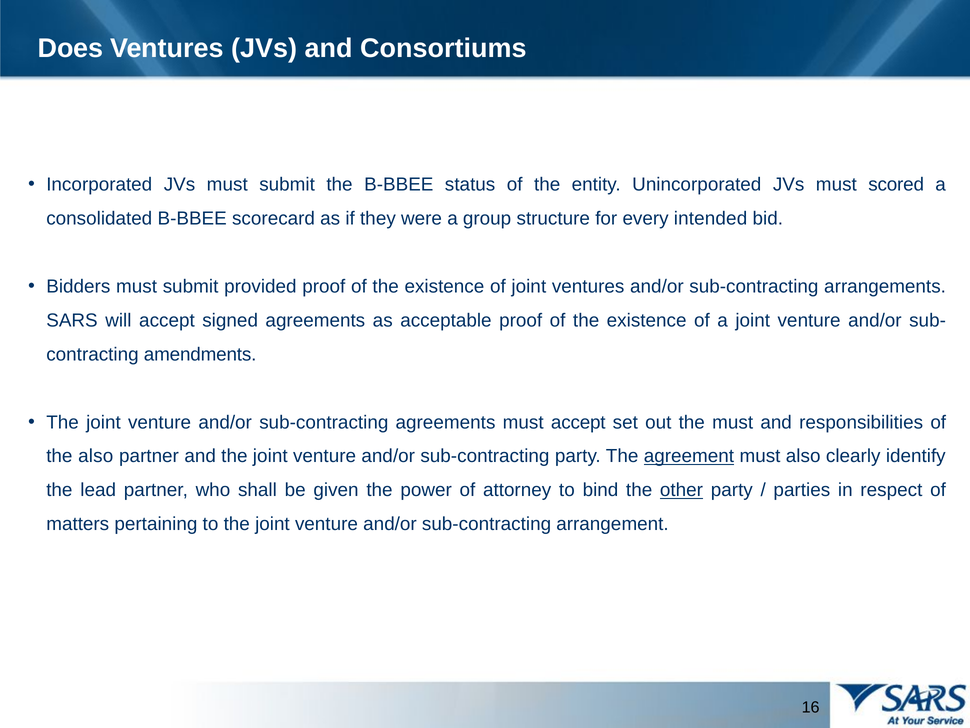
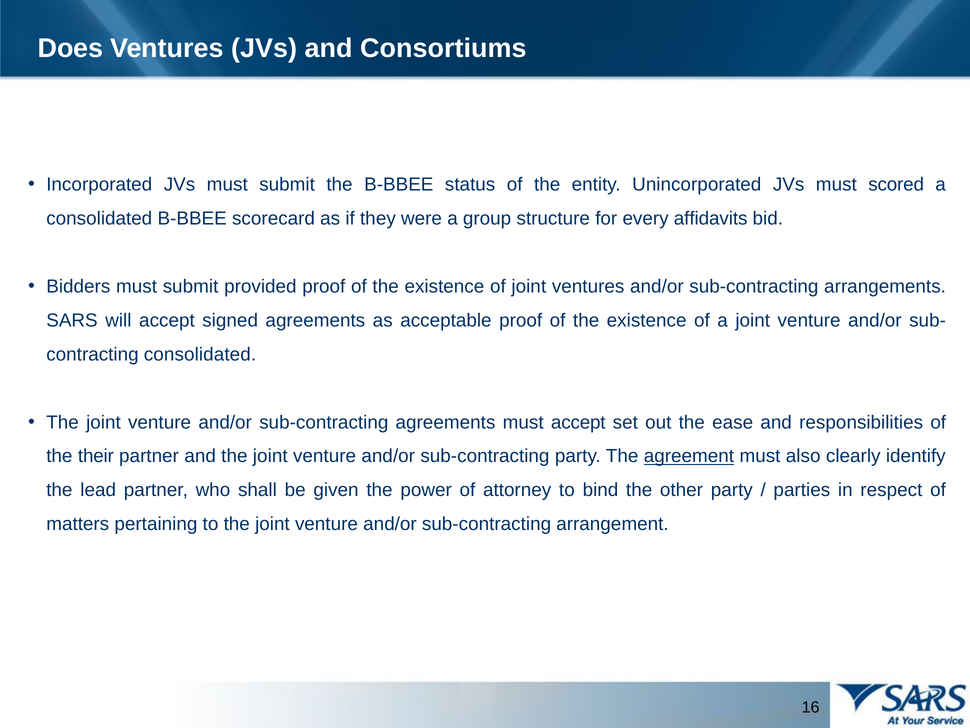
intended: intended -> affidavits
amendments at (200, 354): amendments -> consolidated
the must: must -> ease
the also: also -> their
other underline: present -> none
